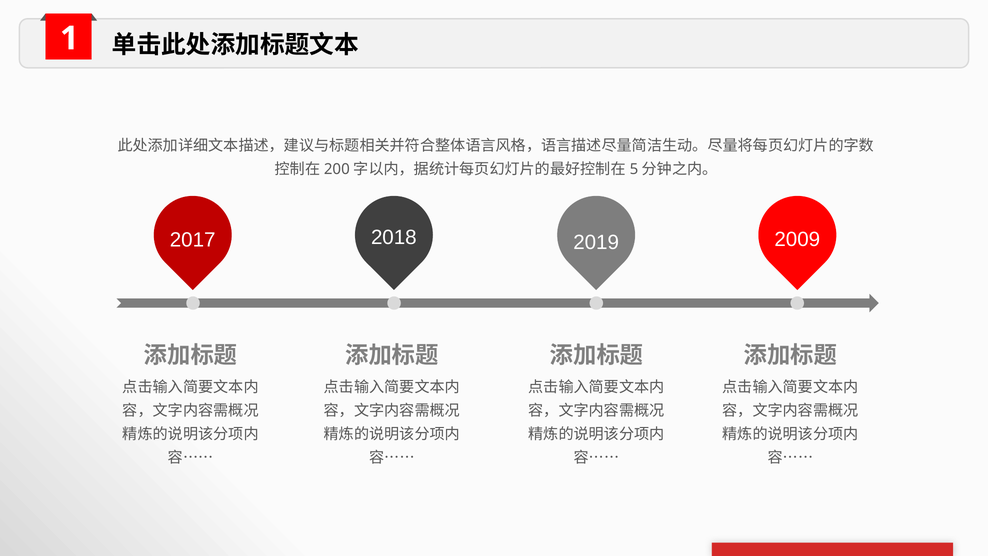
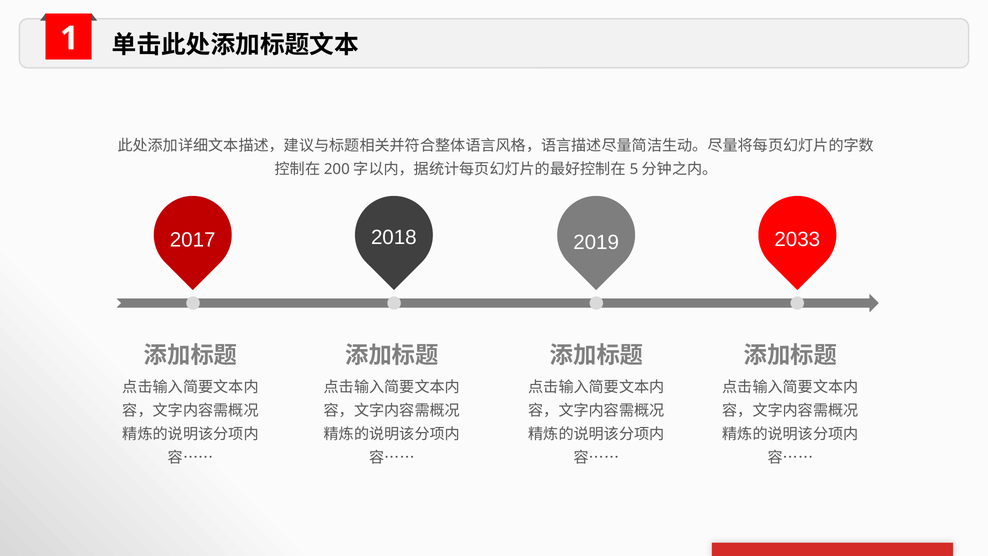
2009: 2009 -> 2033
